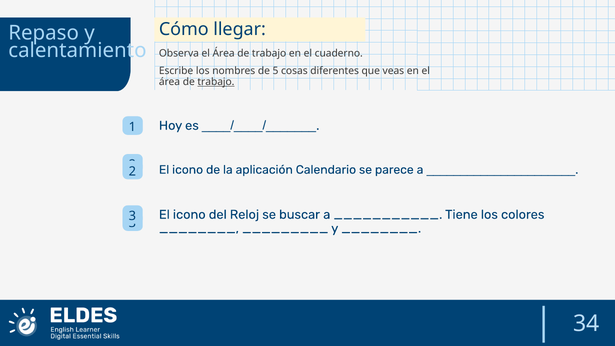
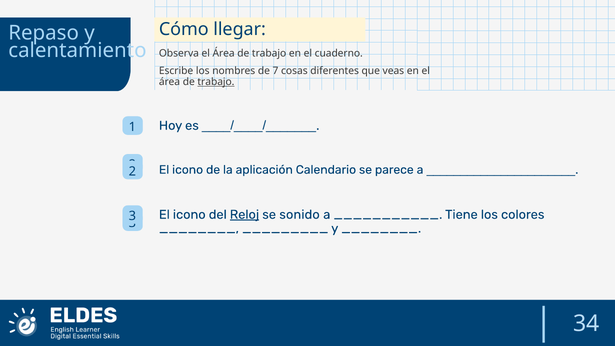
5: 5 -> 7
Reloj underline: none -> present
buscar: buscar -> sonido
